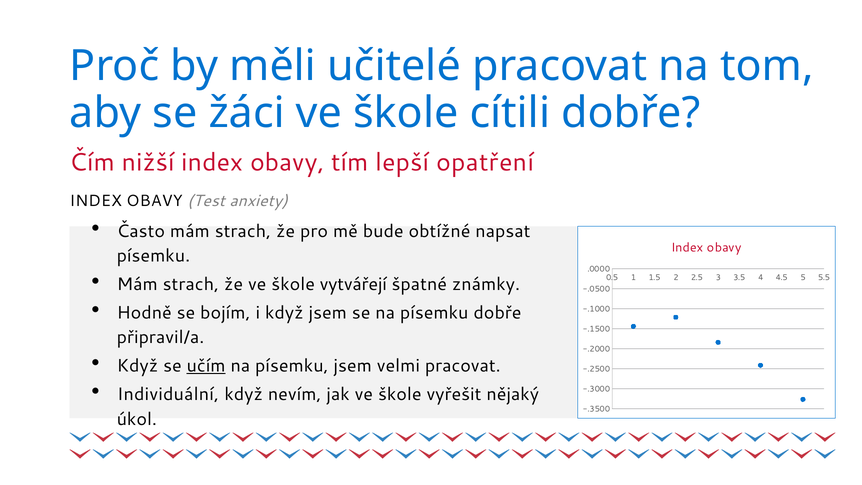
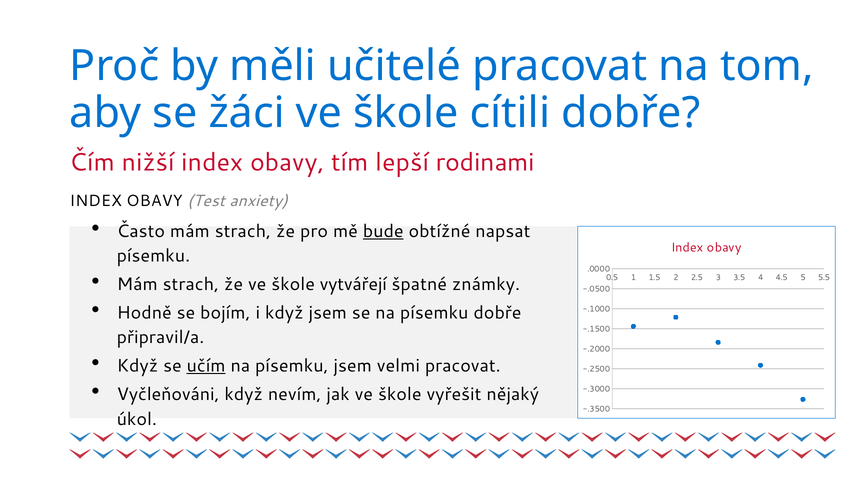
opatření: opatření -> rodinami
bude underline: none -> present
Individuální: Individuální -> Vyčleňováni
